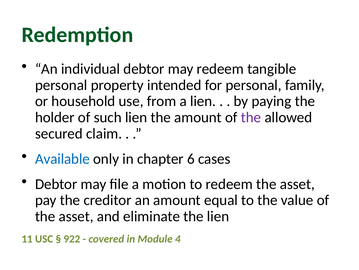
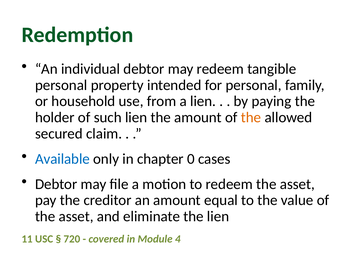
the at (251, 117) colour: purple -> orange
6: 6 -> 0
922: 922 -> 720
